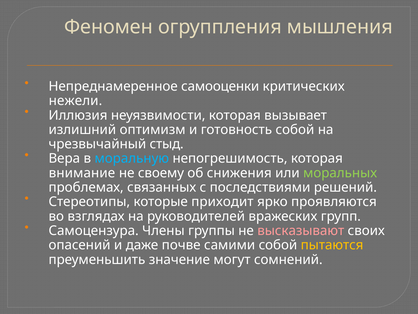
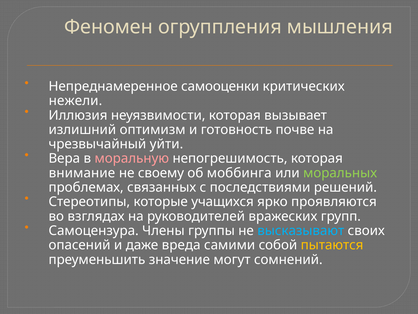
готовность собой: собой -> почве
стыд: стыд -> уйти
моральную colour: light blue -> pink
снижения: снижения -> моббинга
приходит: приходит -> учащихся
высказывают colour: pink -> light blue
почве: почве -> вреда
